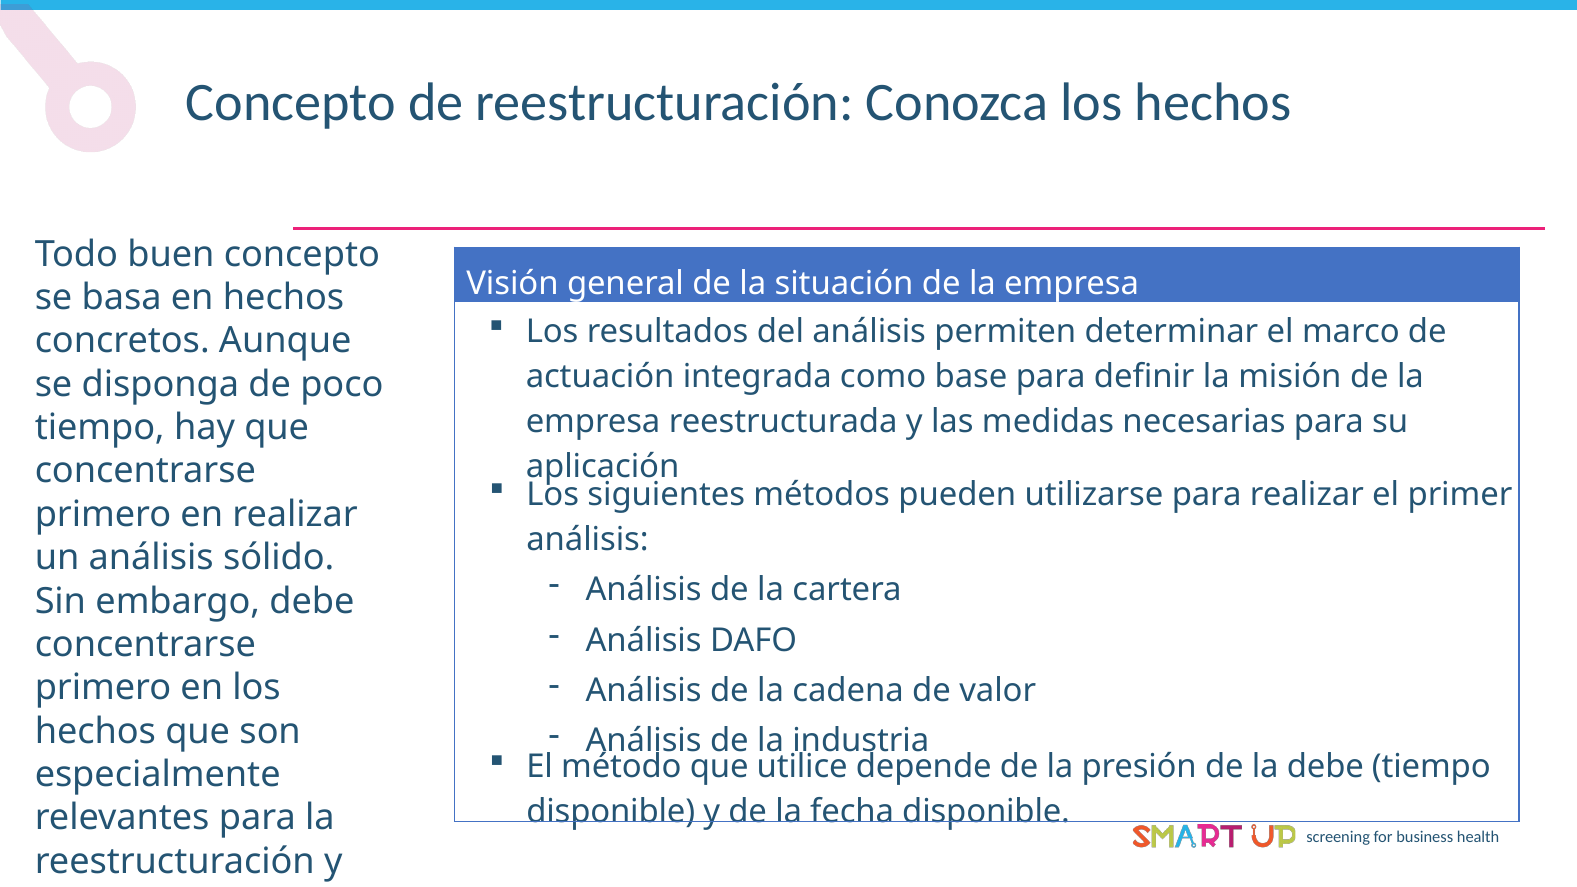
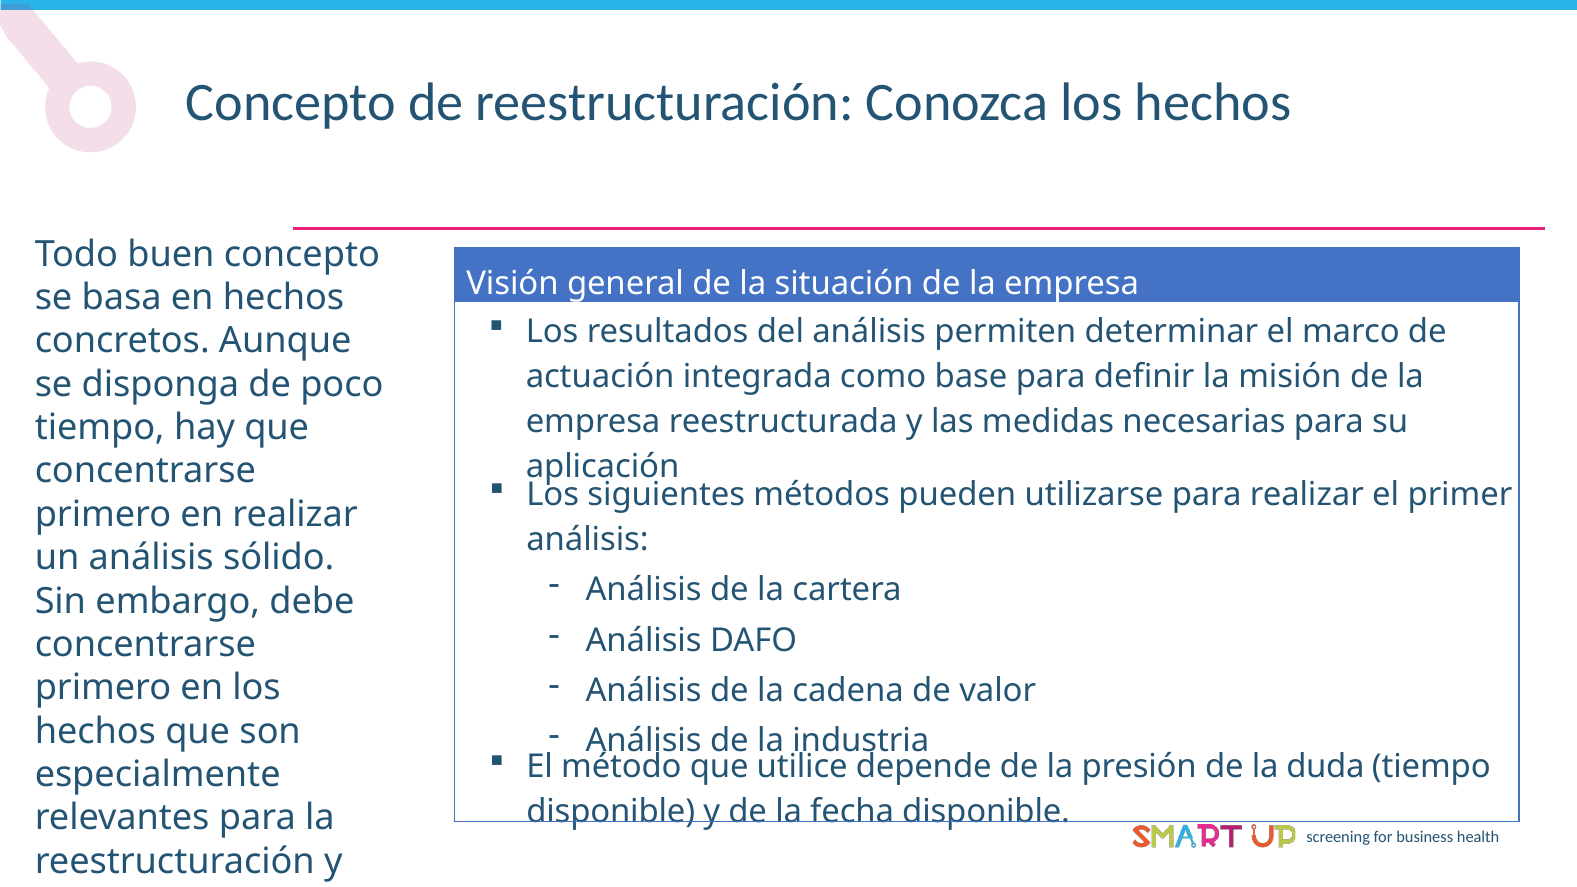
la debe: debe -> duda
